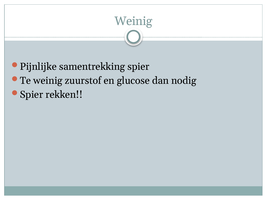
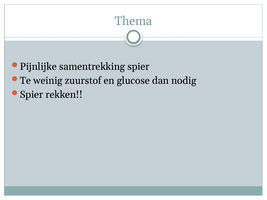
Weinig at (133, 21): Weinig -> Thema
